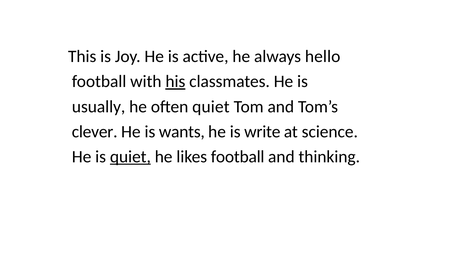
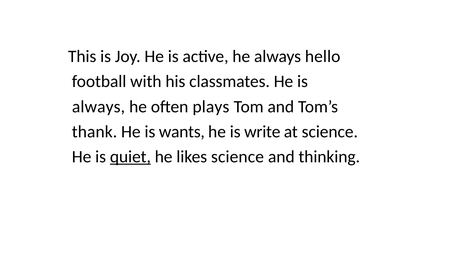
his underline: present -> none
usually at (99, 106): usually -> always
often quiet: quiet -> plays
clever: clever -> thank
likes football: football -> science
